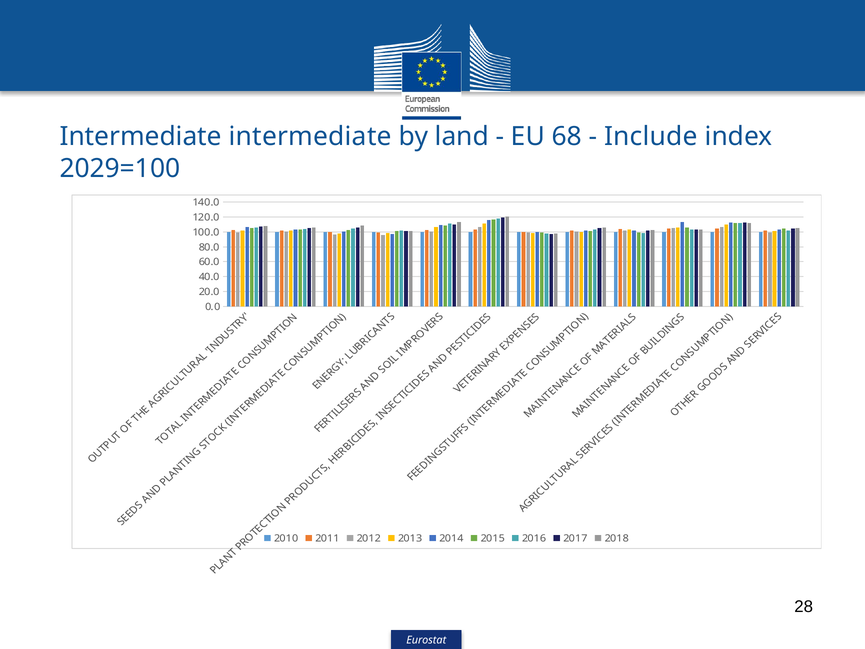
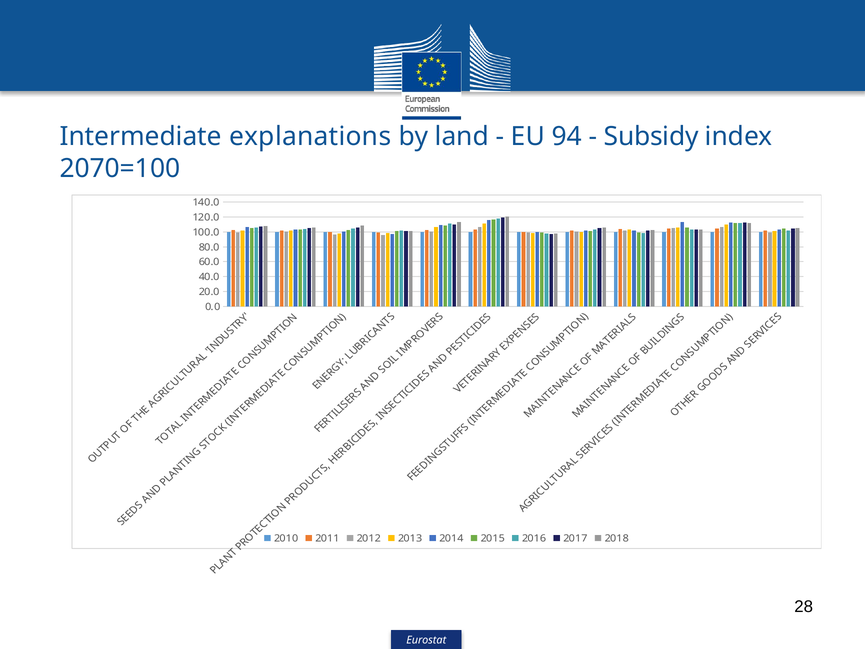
Intermediate intermediate: intermediate -> explanations
68: 68 -> 94
Include: Include -> Subsidy
2029=100: 2029=100 -> 2070=100
